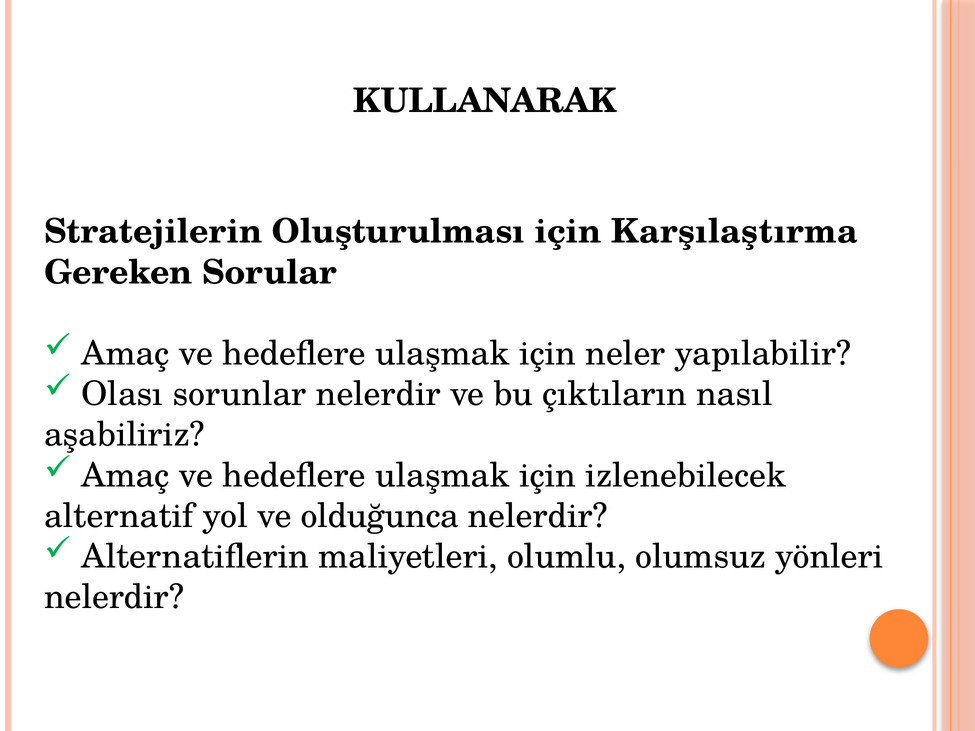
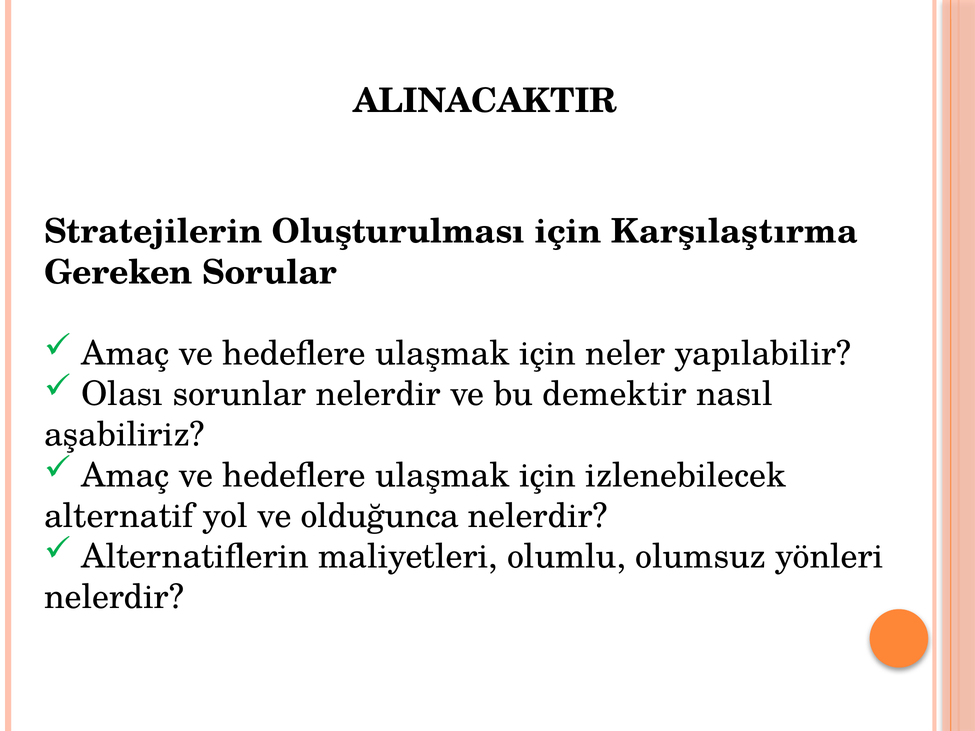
KULLANARAK: KULLANARAK -> ALINACAKTIR
çıktıların: çıktıların -> demektir
